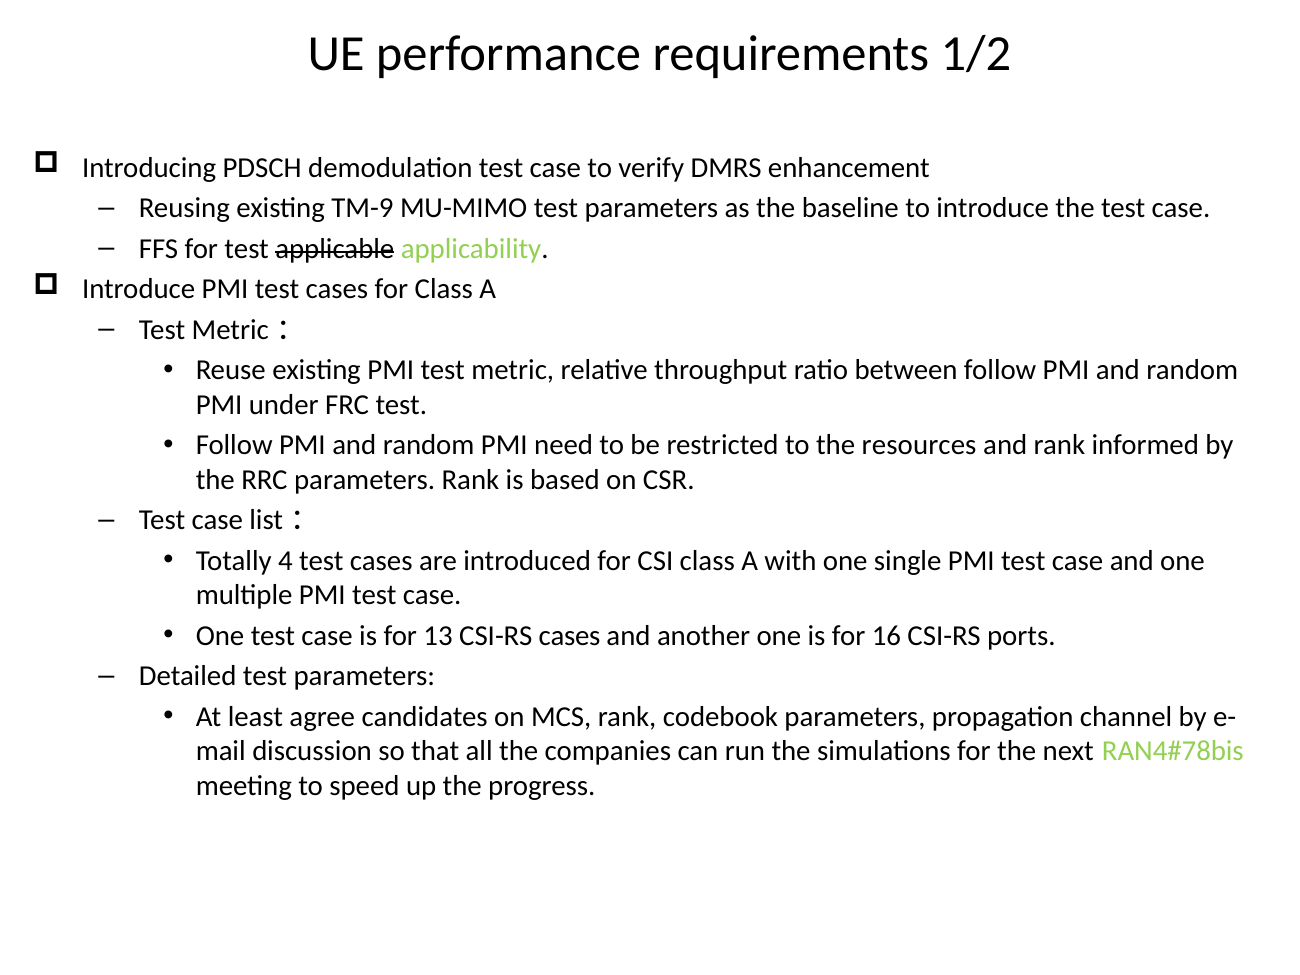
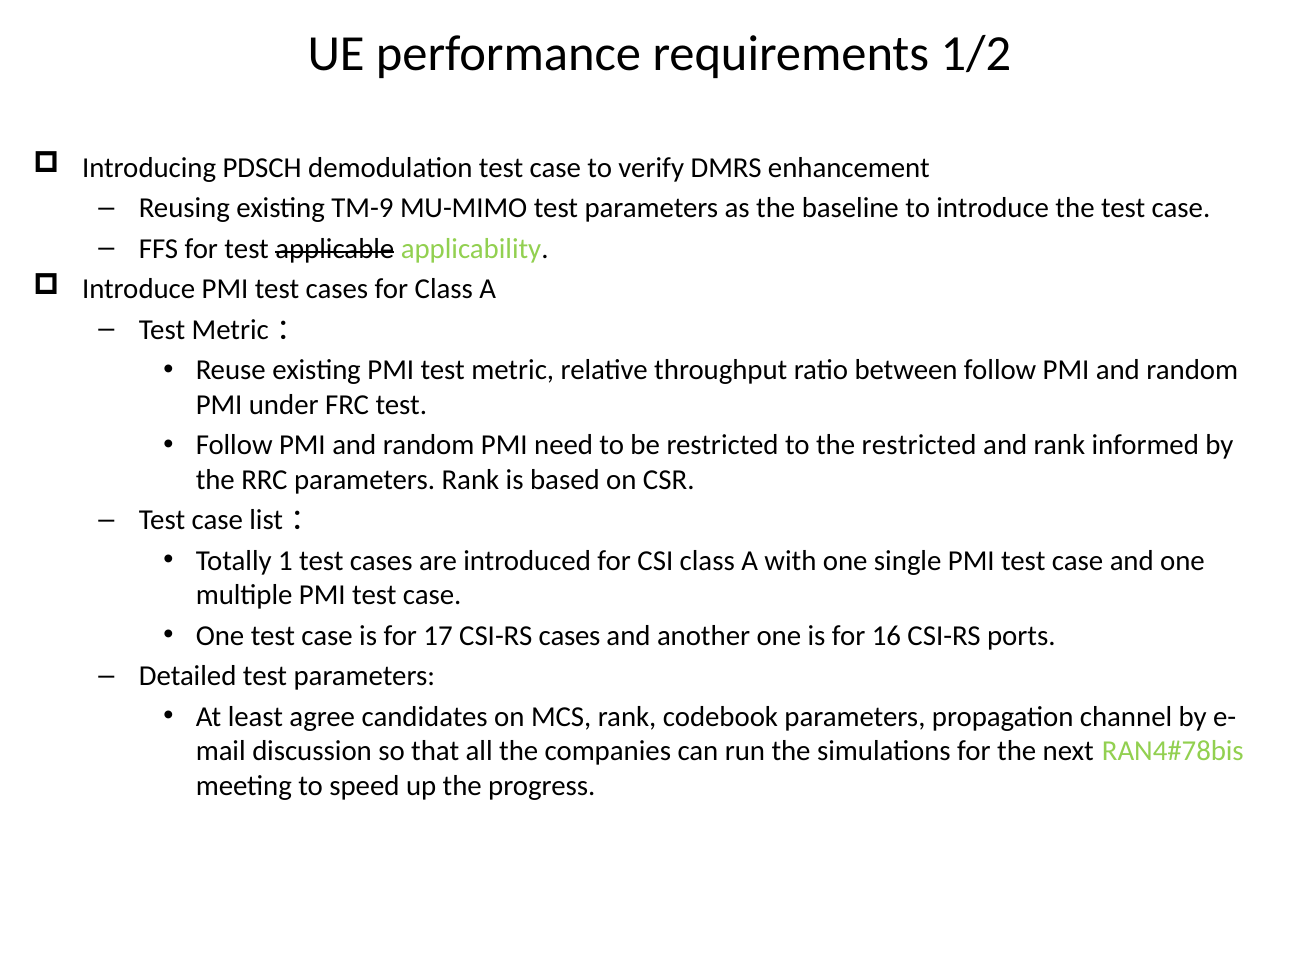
the resources: resources -> restricted
4: 4 -> 1
13: 13 -> 17
